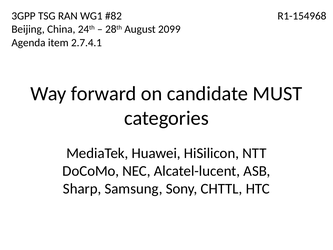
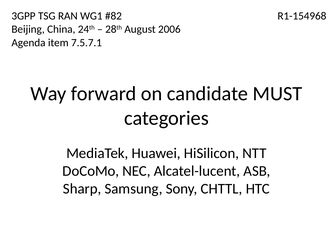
2099: 2099 -> 2006
2.7.4.1: 2.7.4.1 -> 7.5.7.1
